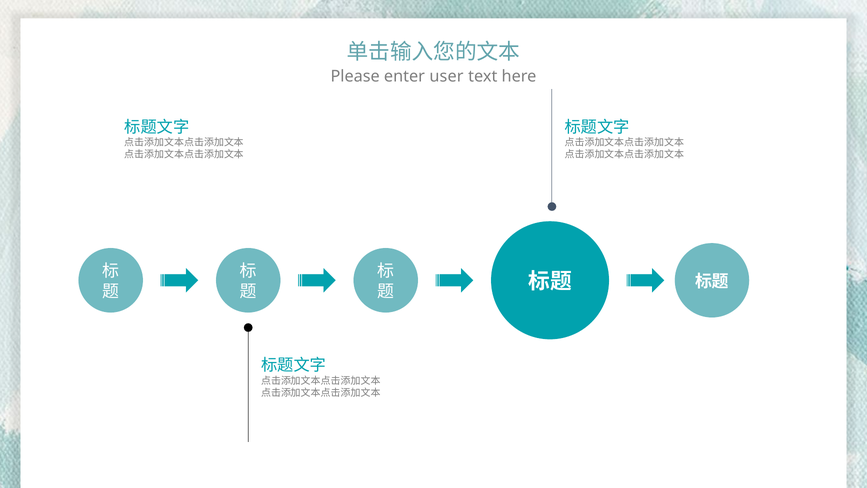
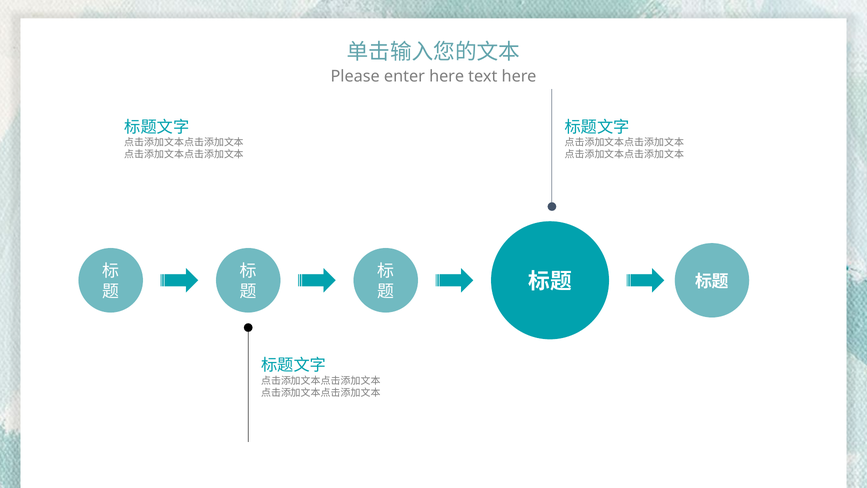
enter user: user -> here
